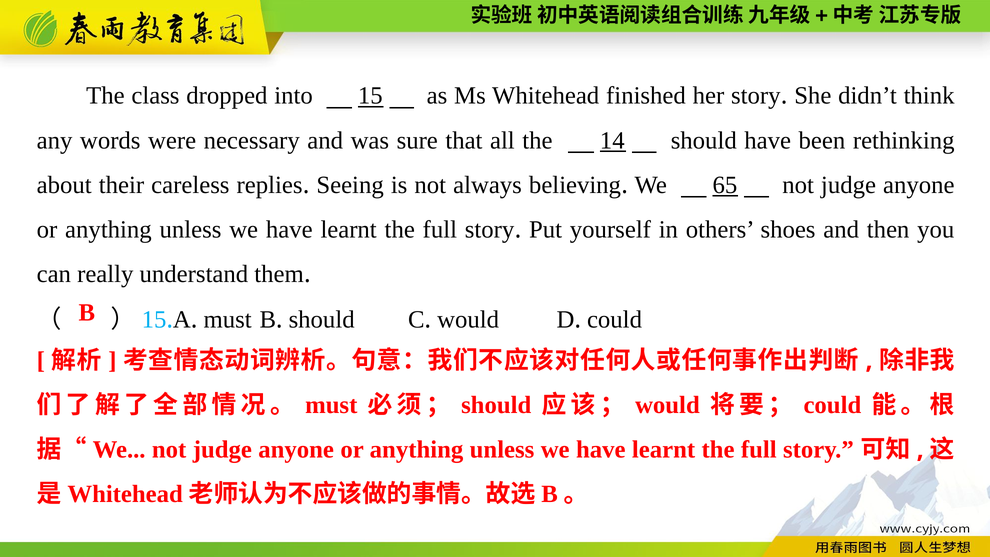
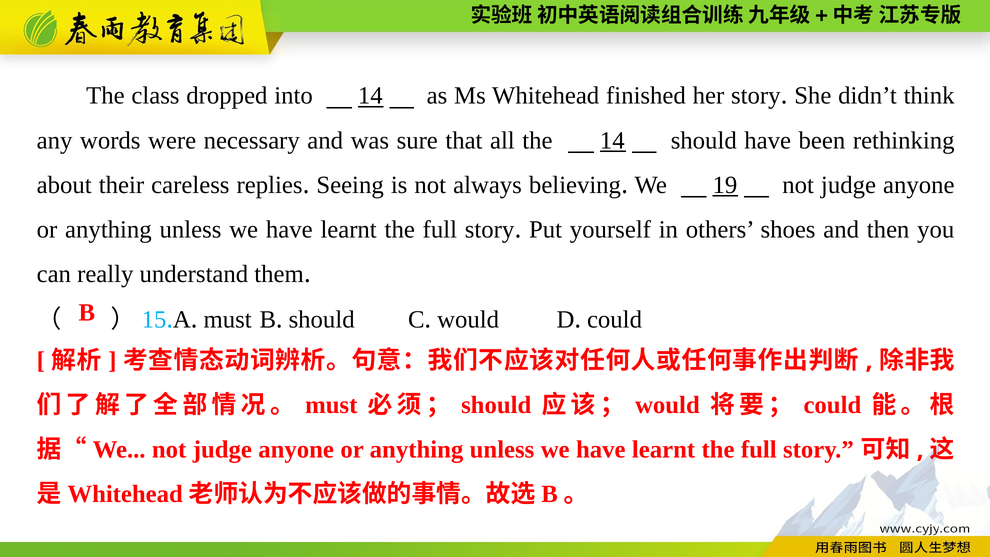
into 15: 15 -> 14
65: 65 -> 19
